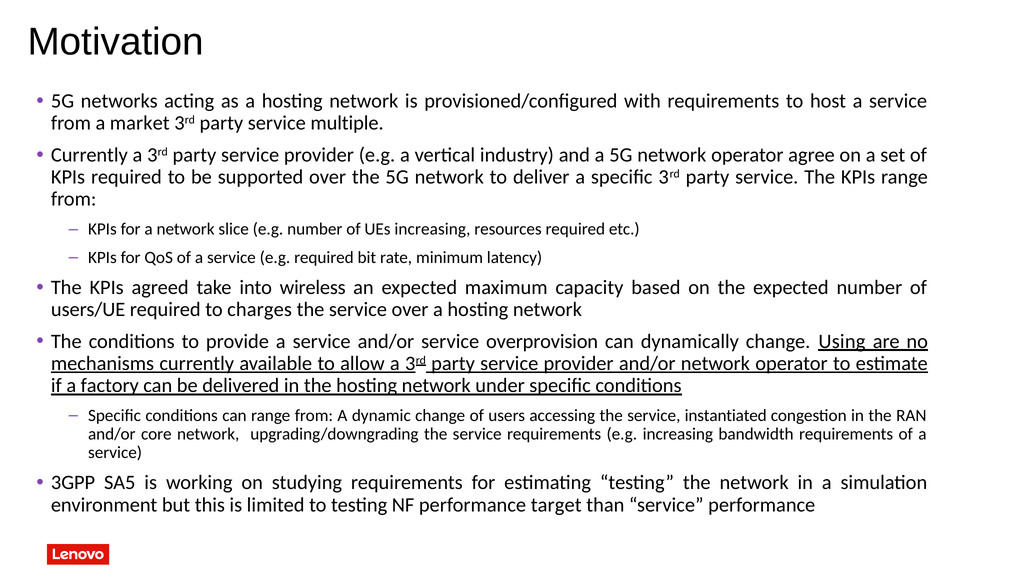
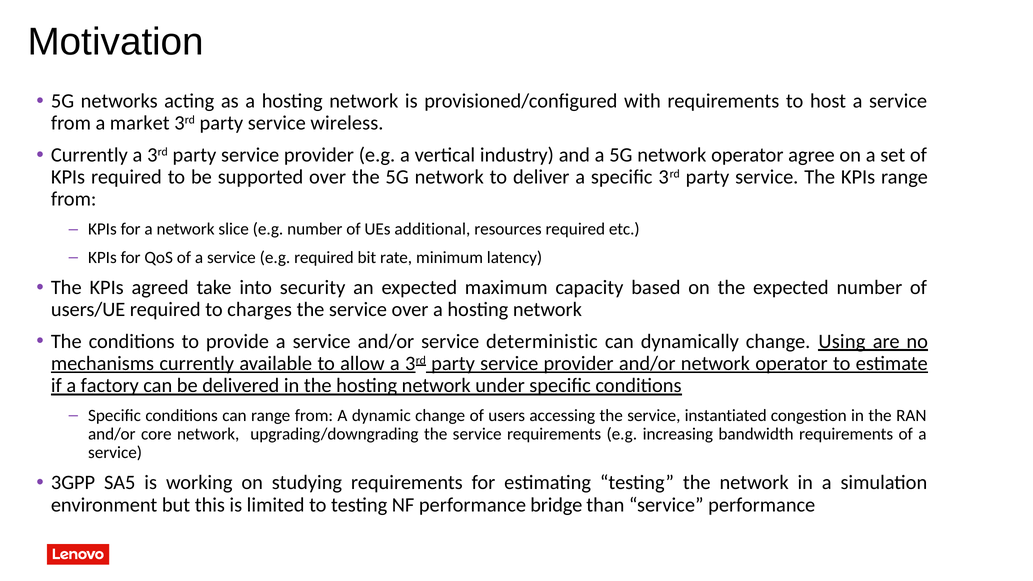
multiple: multiple -> wireless
UEs increasing: increasing -> additional
wireless: wireless -> security
overprovision: overprovision -> deterministic
target: target -> bridge
